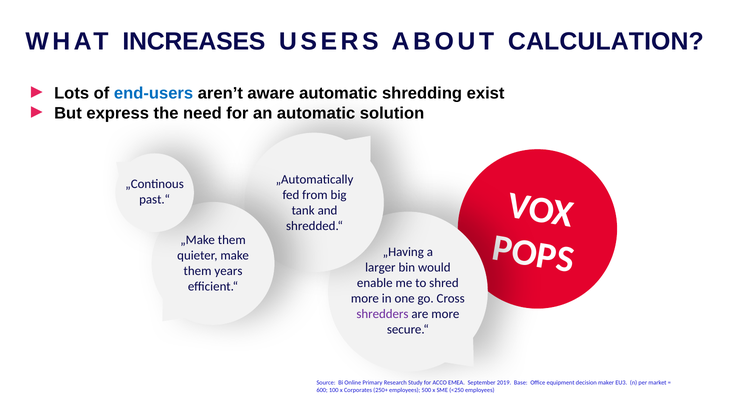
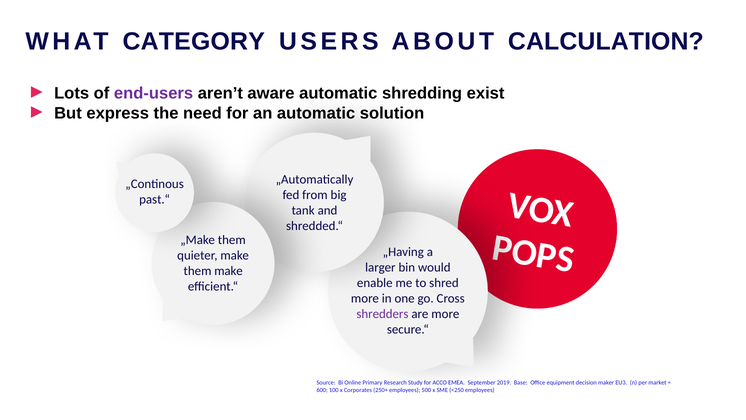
INCREASES: INCREASES -> CATEGORY
end-users colour: blue -> purple
them years: years -> make
